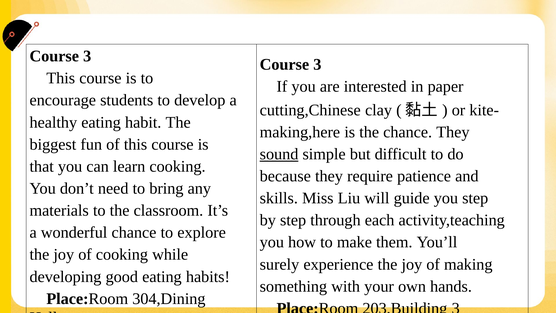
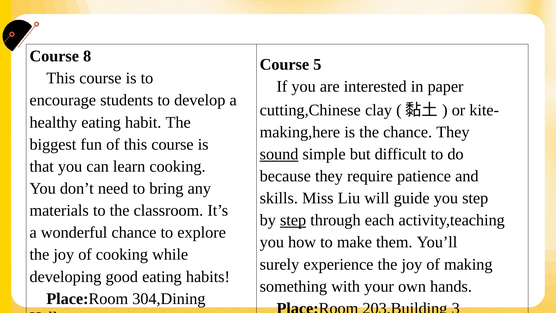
3 at (87, 56): 3 -> 8
3 at (317, 64): 3 -> 5
step at (293, 220) underline: none -> present
